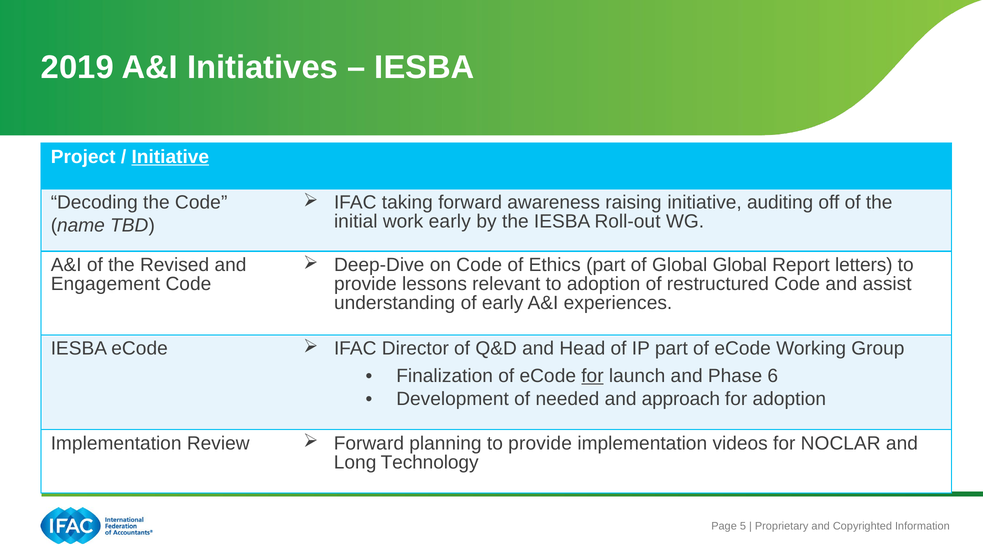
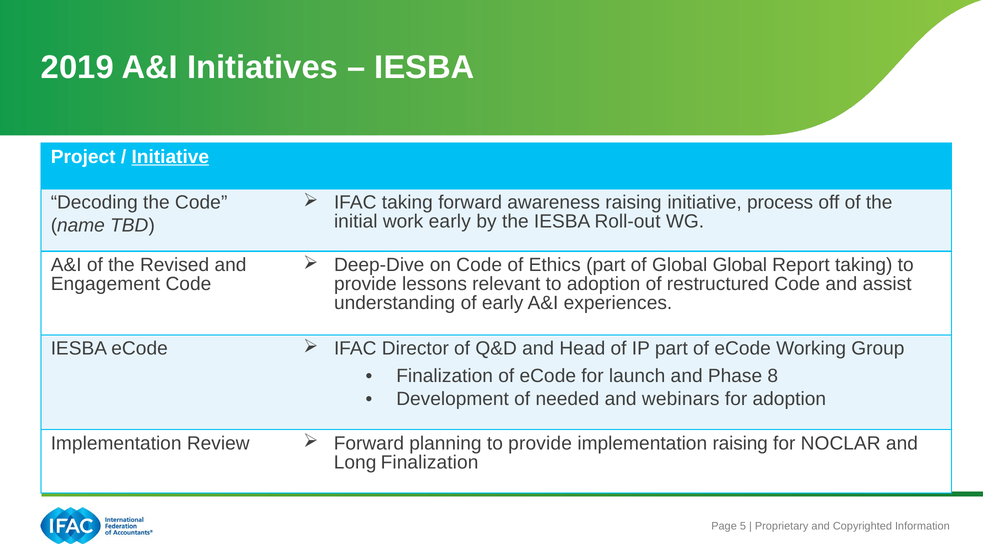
auditing: auditing -> process
Report letters: letters -> taking
for at (592, 376) underline: present -> none
6: 6 -> 8
approach: approach -> webinars
implementation videos: videos -> raising
Long Technology: Technology -> Finalization
